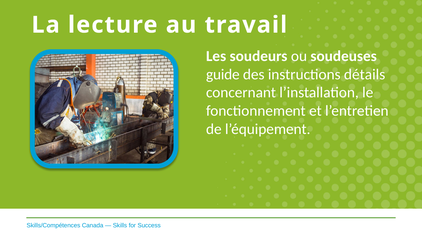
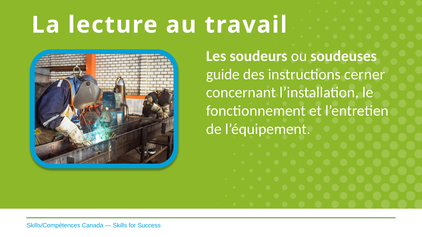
détails: détails -> cerner
